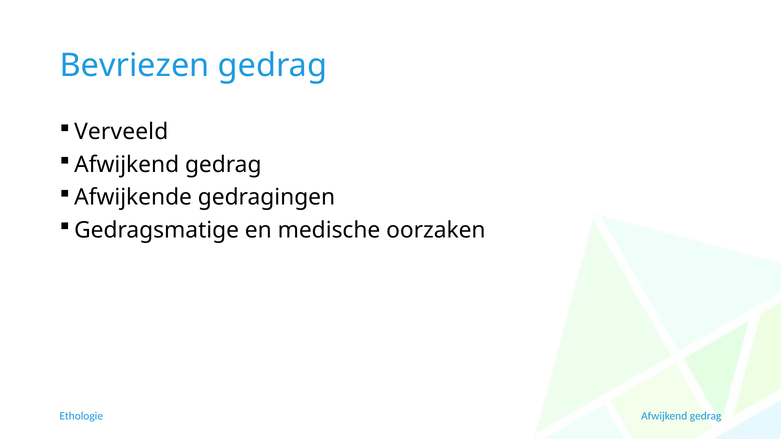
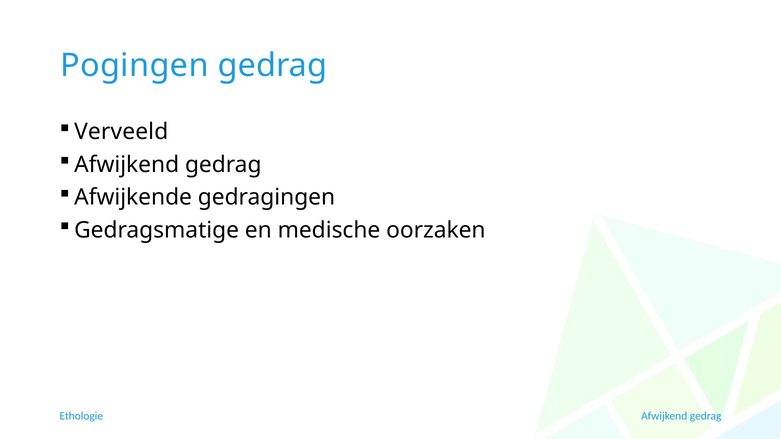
Bevriezen: Bevriezen -> Pogingen
